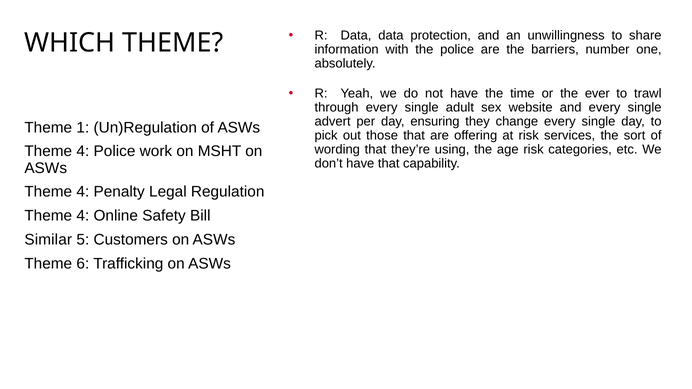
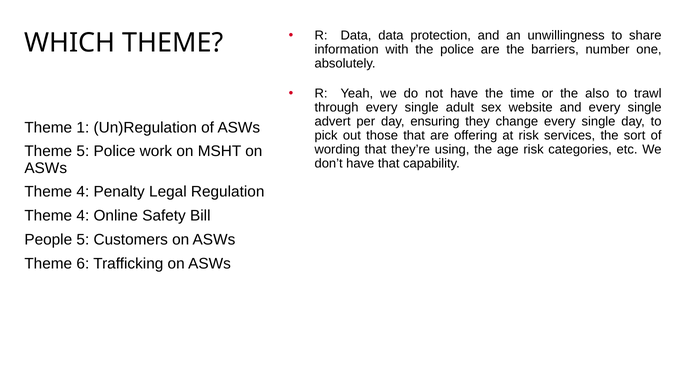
ever: ever -> also
4 at (83, 151): 4 -> 5
Similar: Similar -> People
